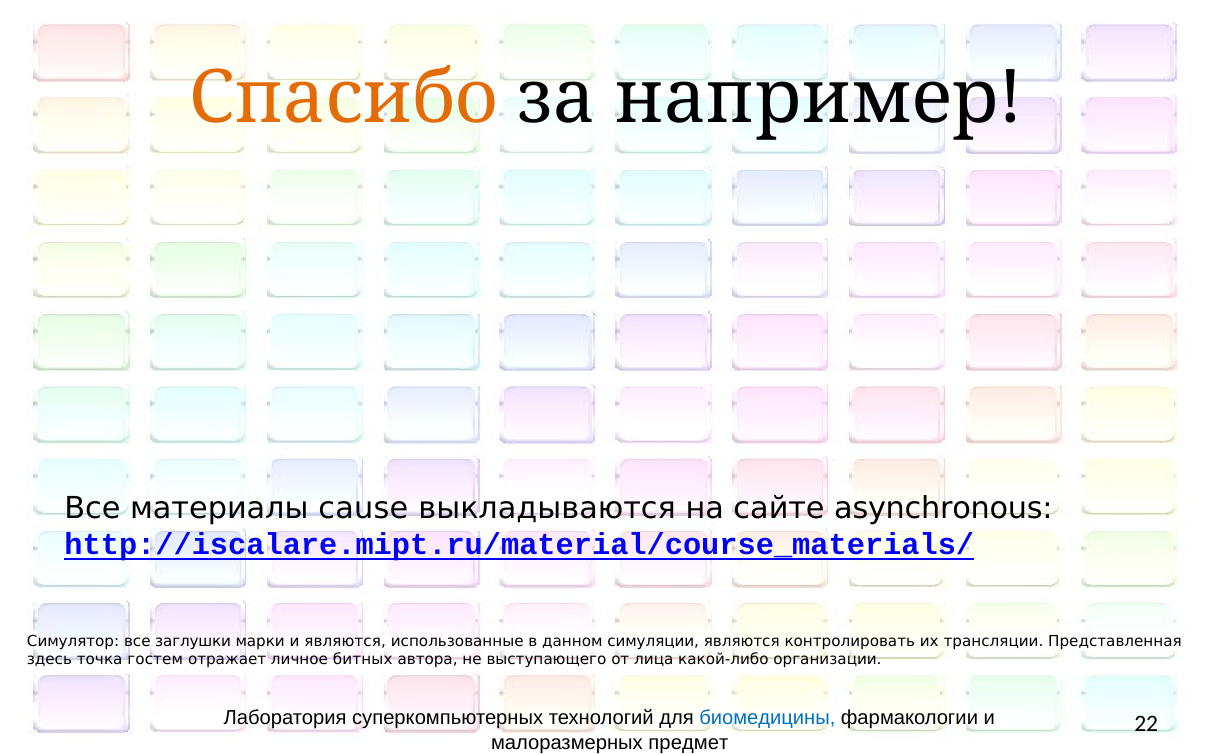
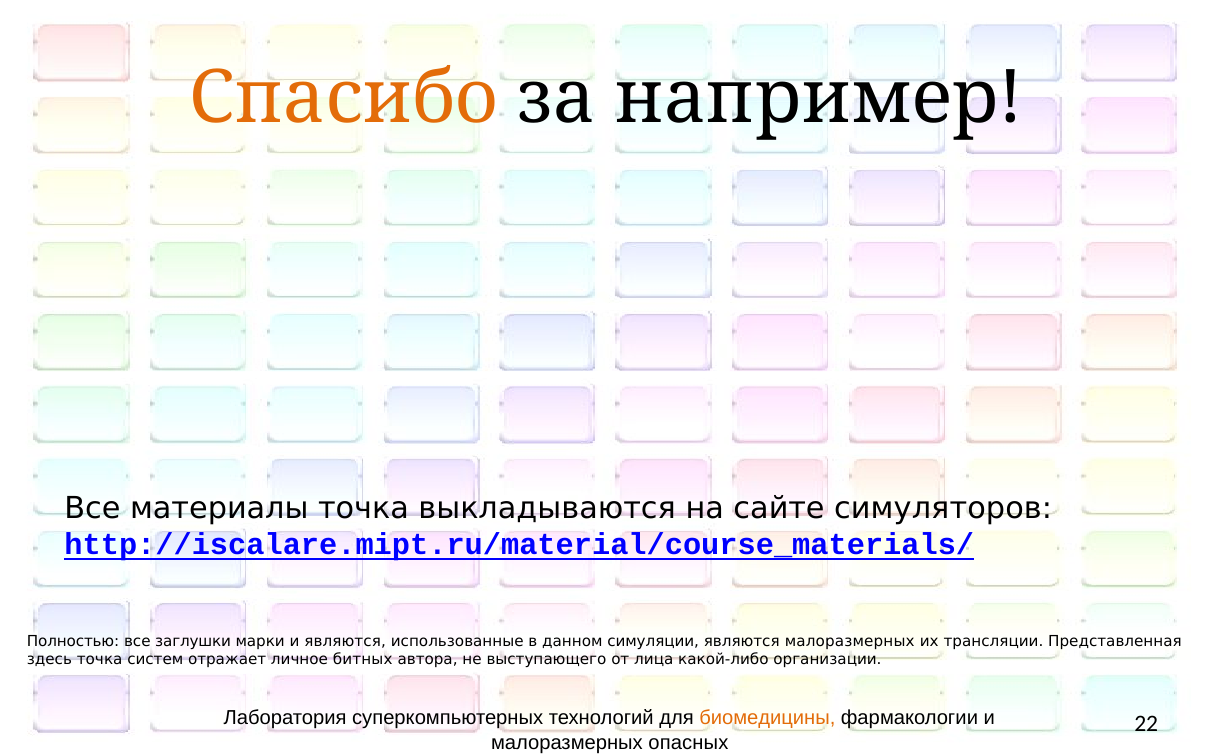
материалы cause: cause -> точка
asynchronous: asynchronous -> симуляторов
Симулятор: Симулятор -> Полностью
являются контролировать: контролировать -> малоразмерных
гостем: гостем -> систем
биомедицины colour: blue -> orange
предмет: предмет -> опасных
